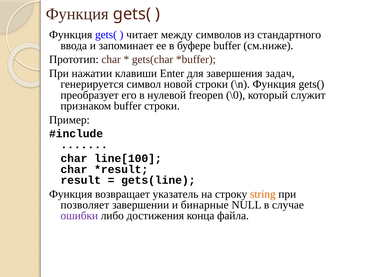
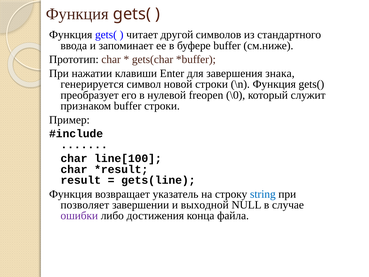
между: между -> другой
задач: задач -> знака
string colour: orange -> blue
бинарные: бинарные -> выходной
